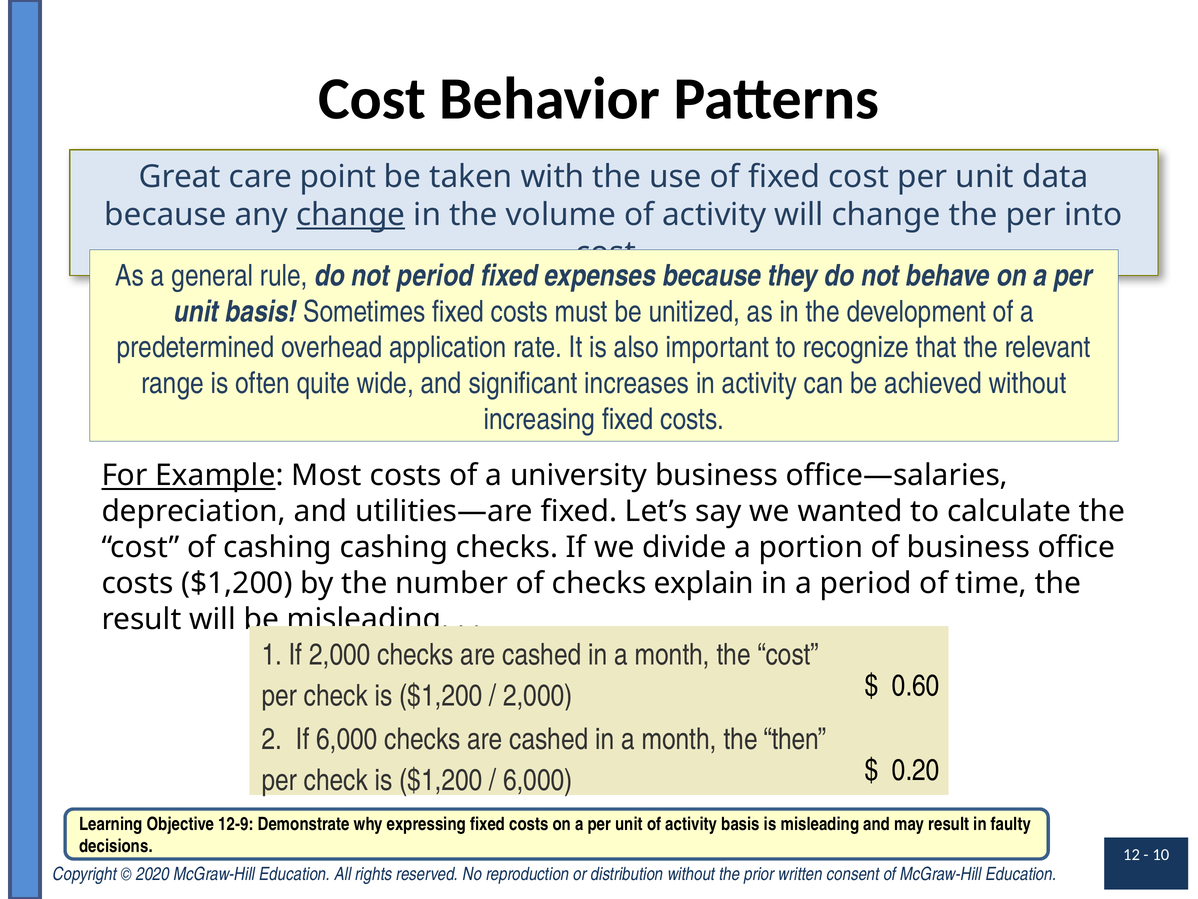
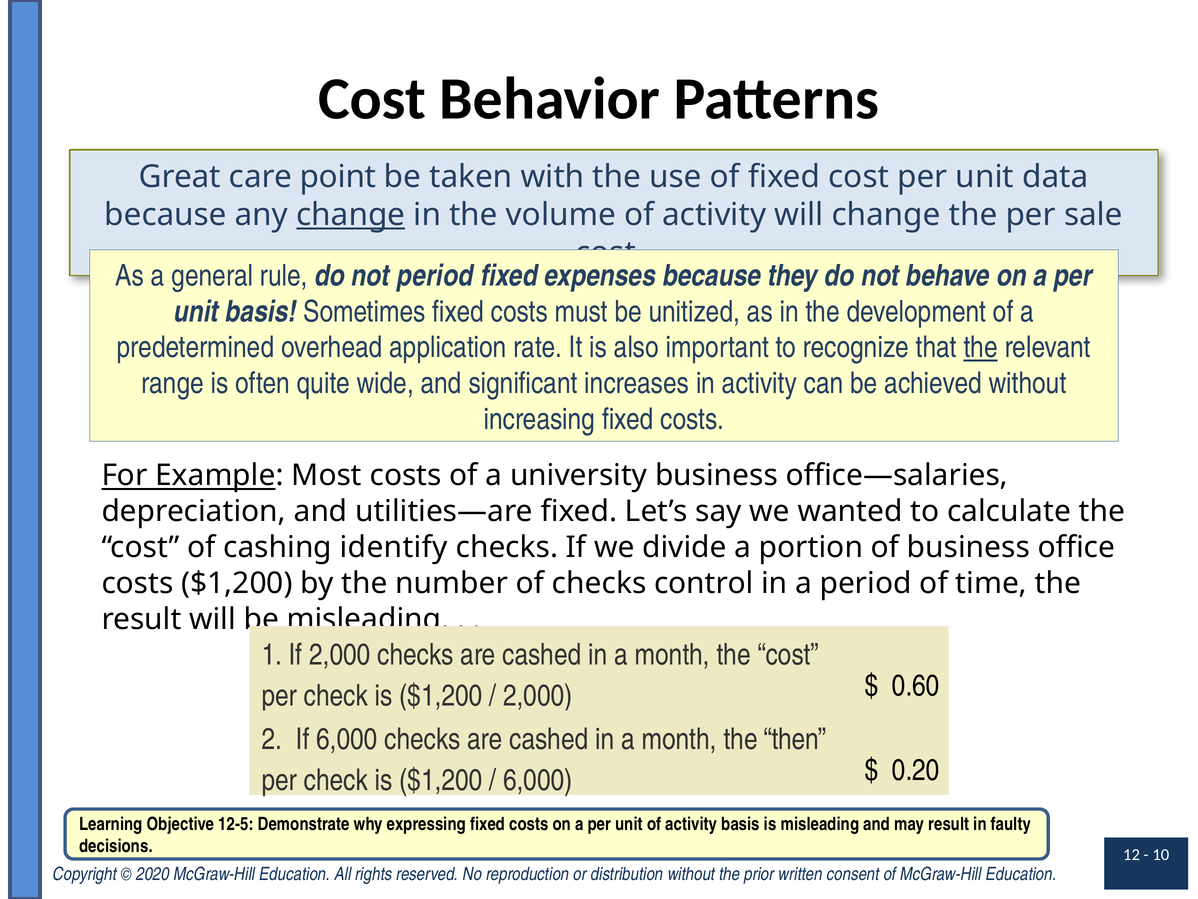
into: into -> sale
the at (981, 347) underline: none -> present
cashing cashing: cashing -> identify
explain: explain -> control
12-9: 12-9 -> 12-5
